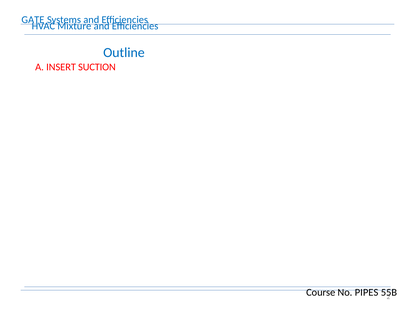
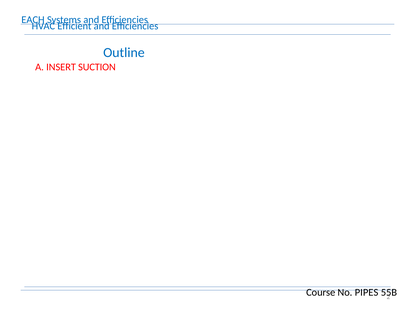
GATE: GATE -> EACH
Mixture: Mixture -> Efficient
